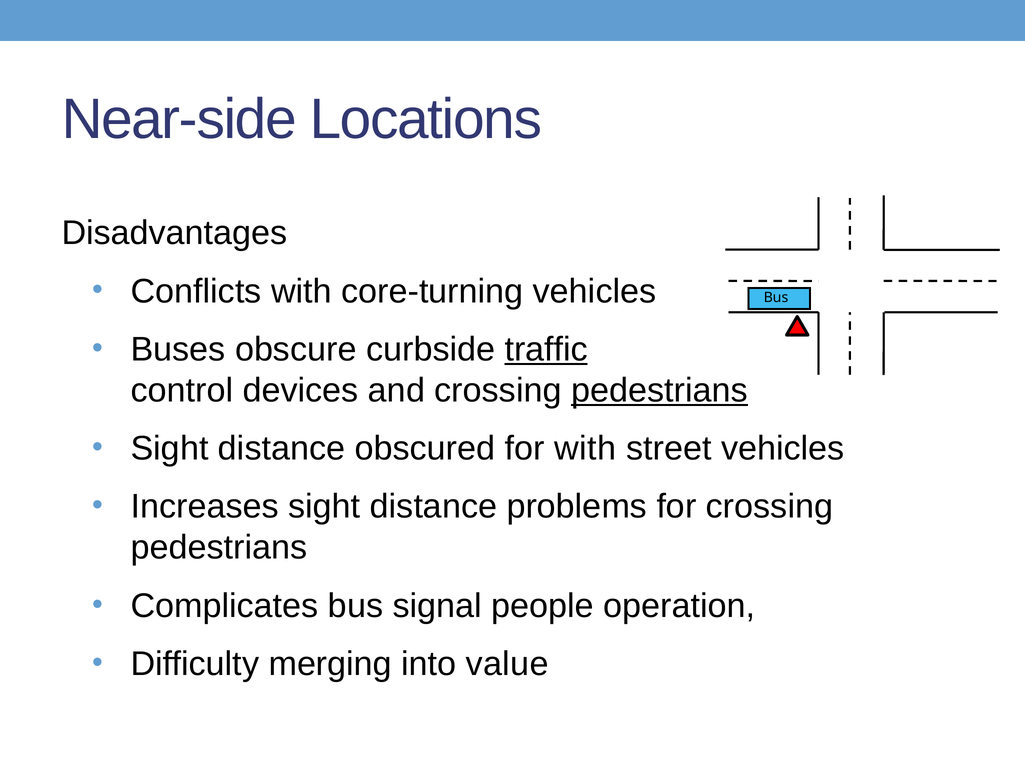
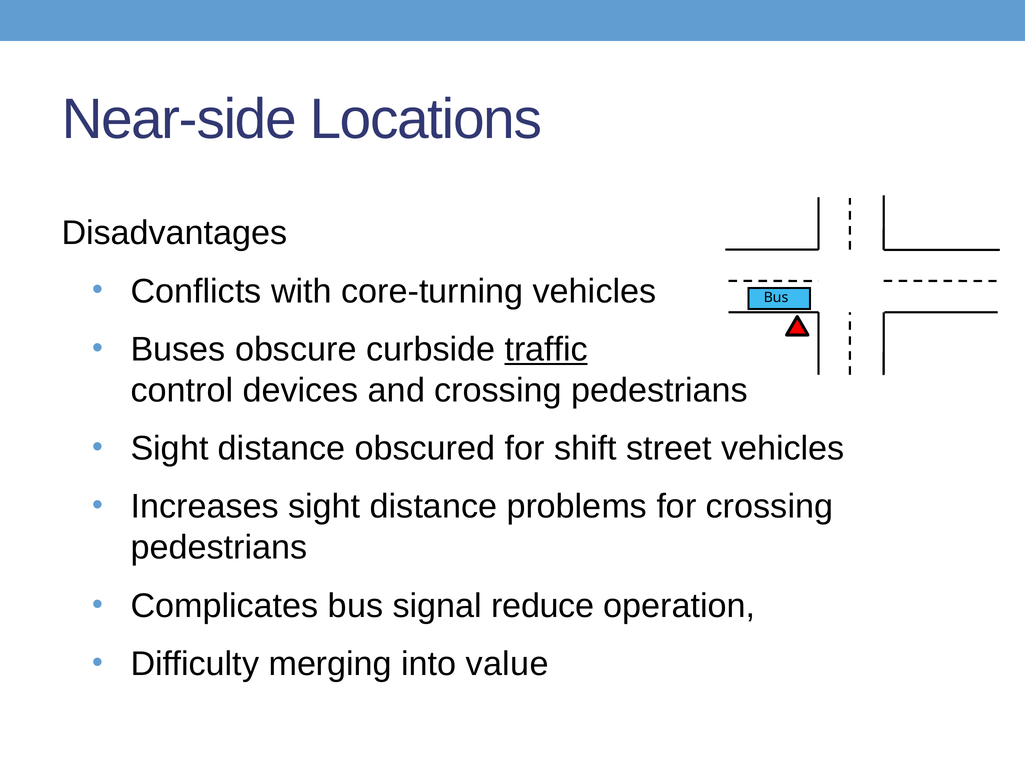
pedestrians at (660, 390) underline: present -> none
for with: with -> shift
people: people -> reduce
